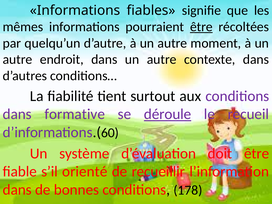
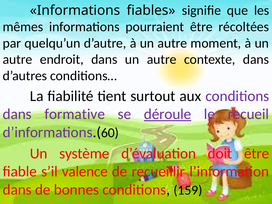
être at (201, 27) underline: present -> none
orienté: orienté -> valence
178: 178 -> 159
